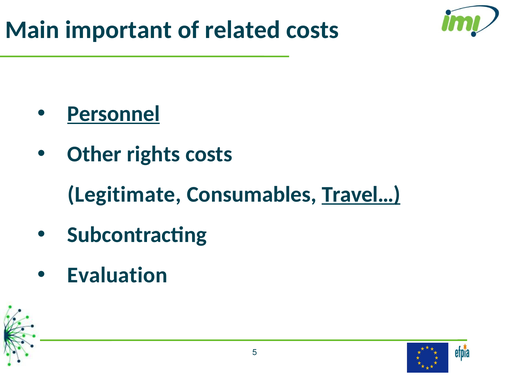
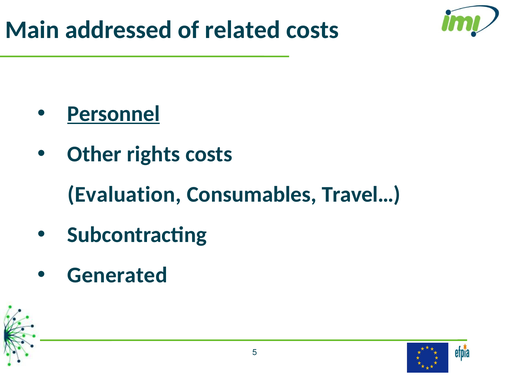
important: important -> addressed
Legitimate: Legitimate -> Evaluation
Travel… underline: present -> none
Evaluation: Evaluation -> Generated
